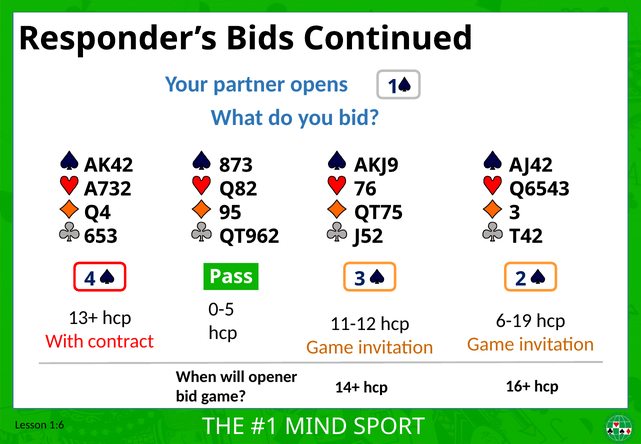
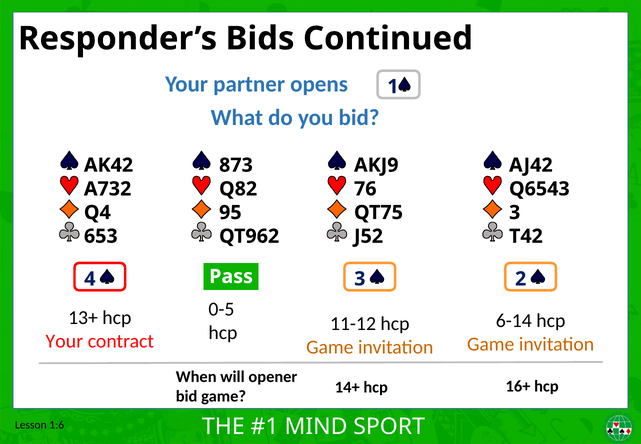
6-19: 6-19 -> 6-14
With at (65, 341): With -> Your
